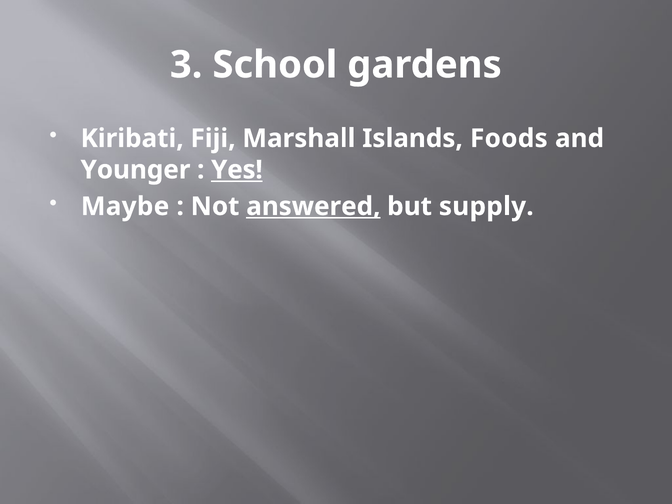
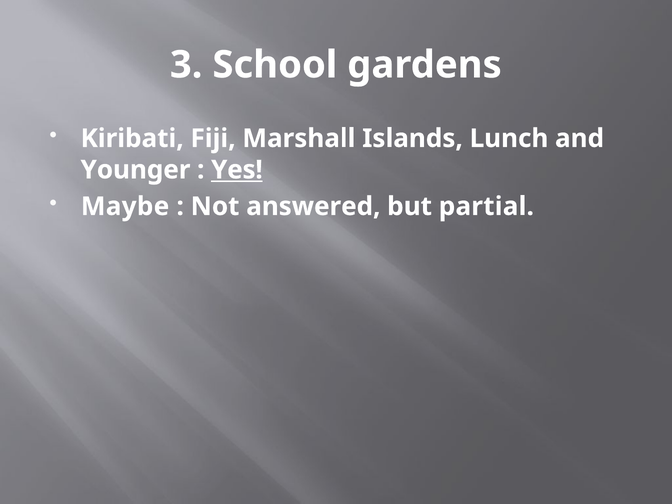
Foods: Foods -> Lunch
answered underline: present -> none
supply: supply -> partial
